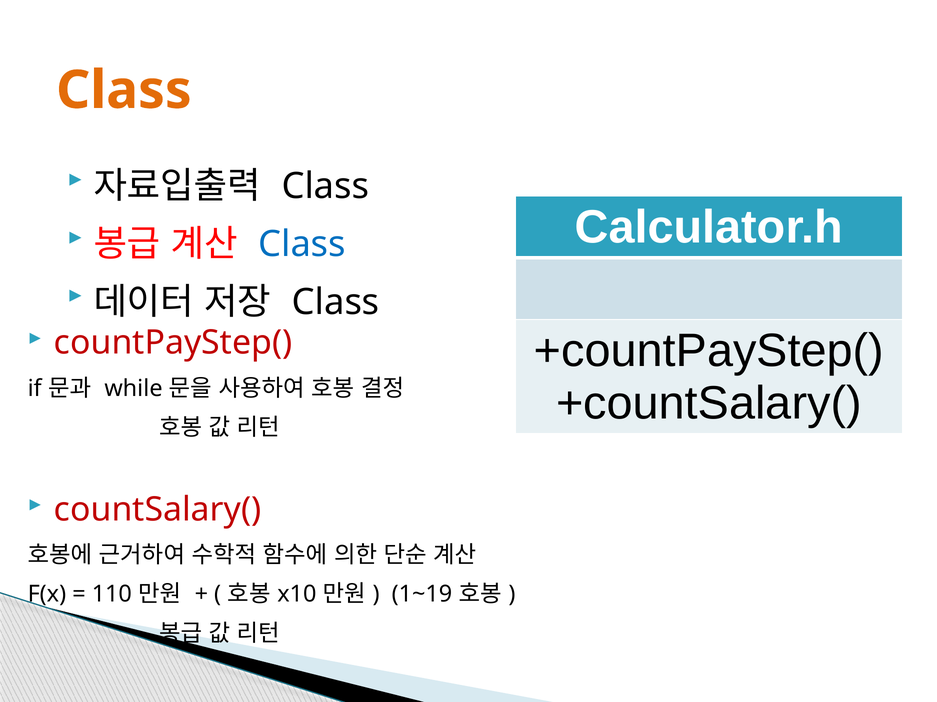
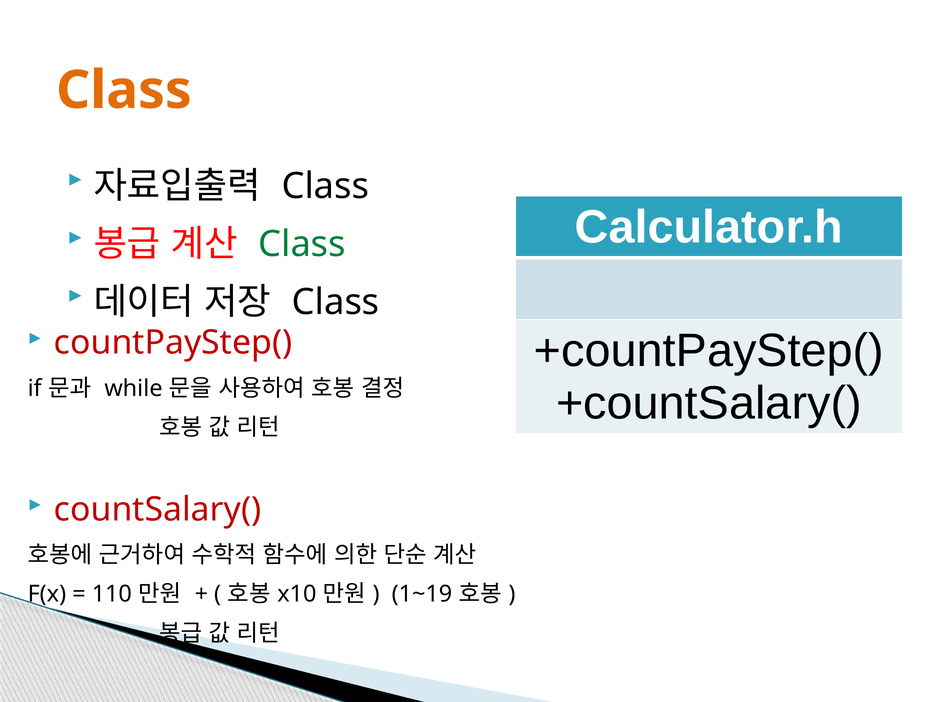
Class at (302, 245) colour: blue -> green
